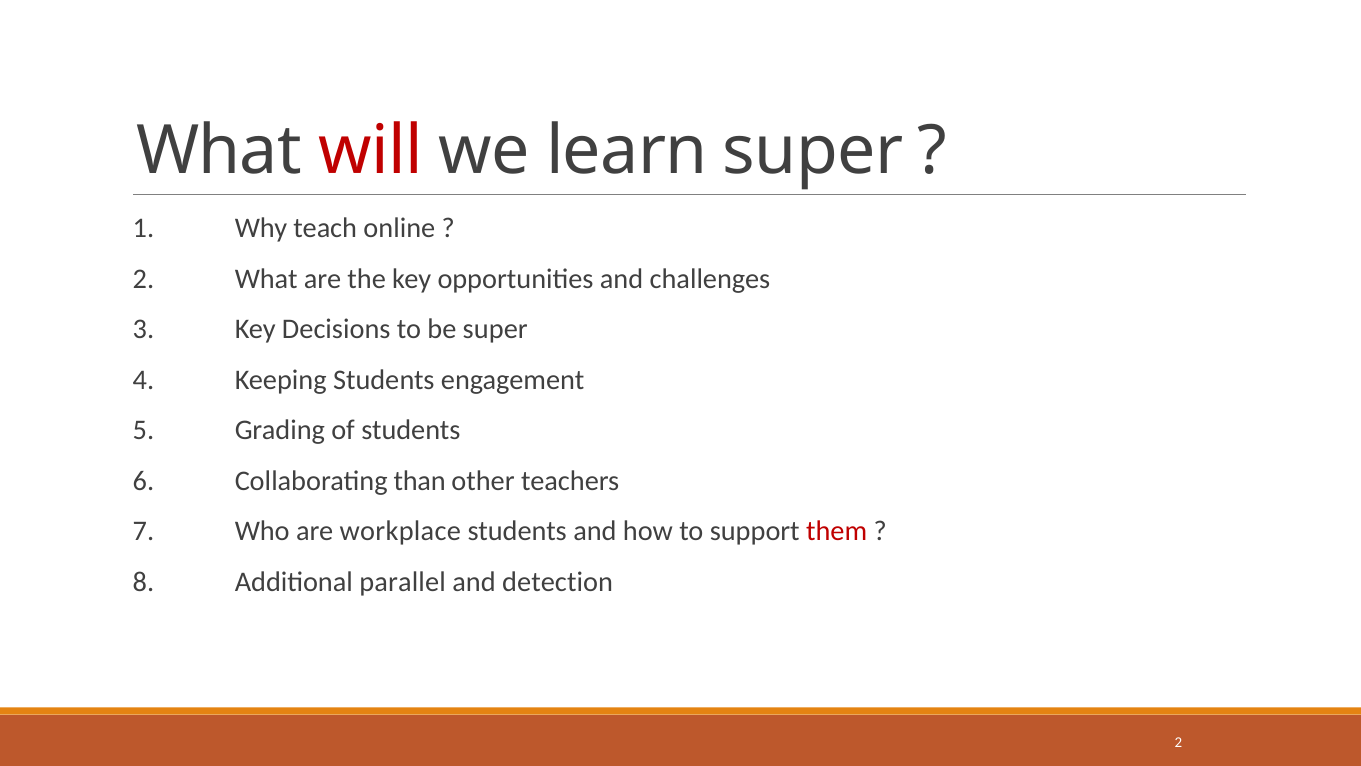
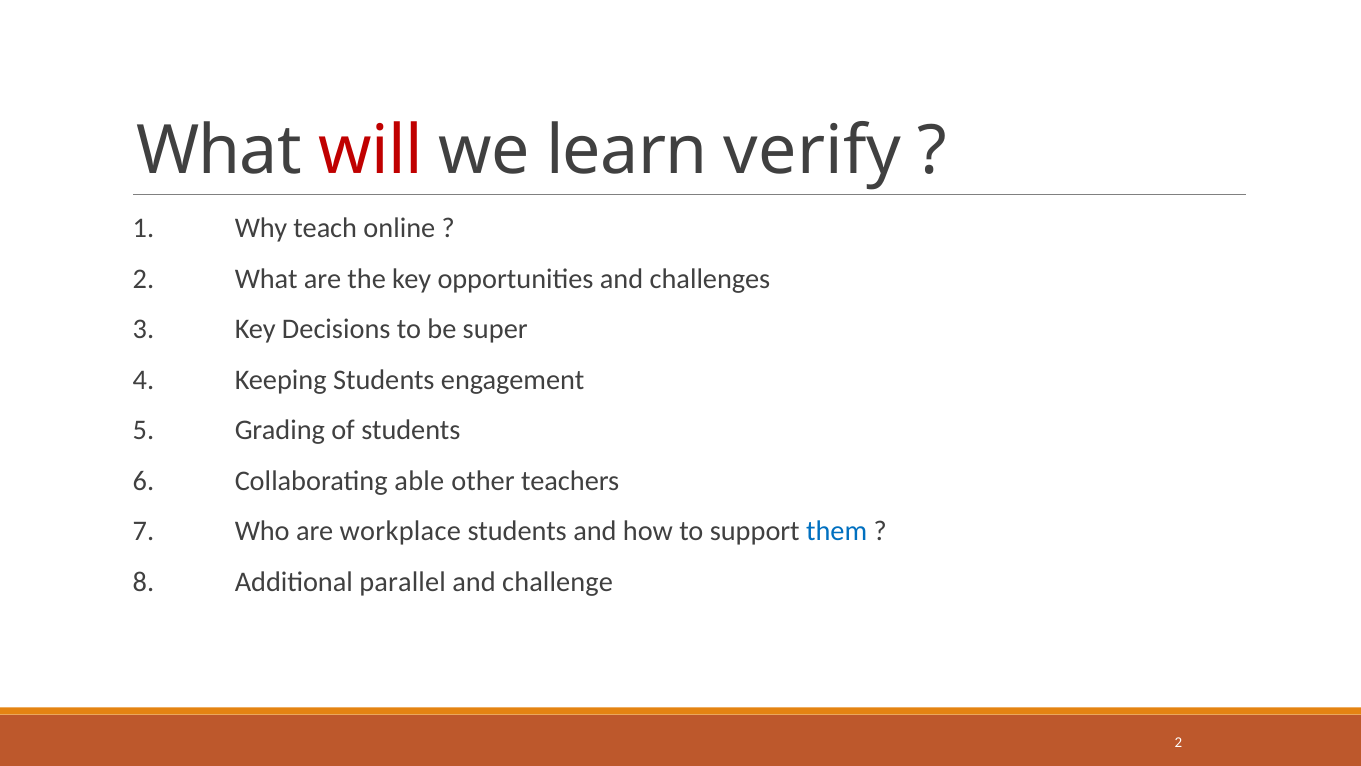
learn super: super -> verify
than: than -> able
them colour: red -> blue
detection: detection -> challenge
